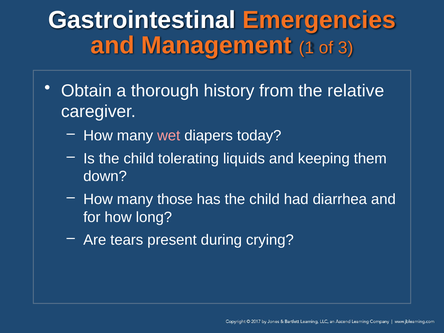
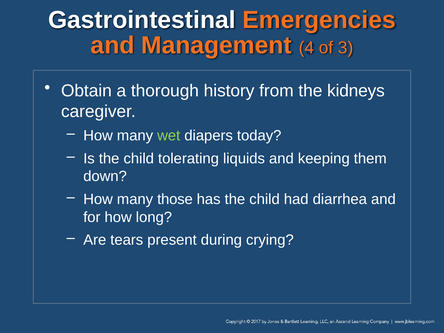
1: 1 -> 4
relative: relative -> kidneys
wet colour: pink -> light green
